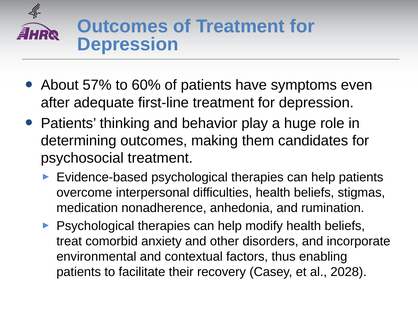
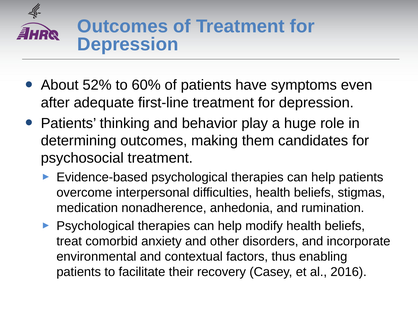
57%: 57% -> 52%
2028: 2028 -> 2016
